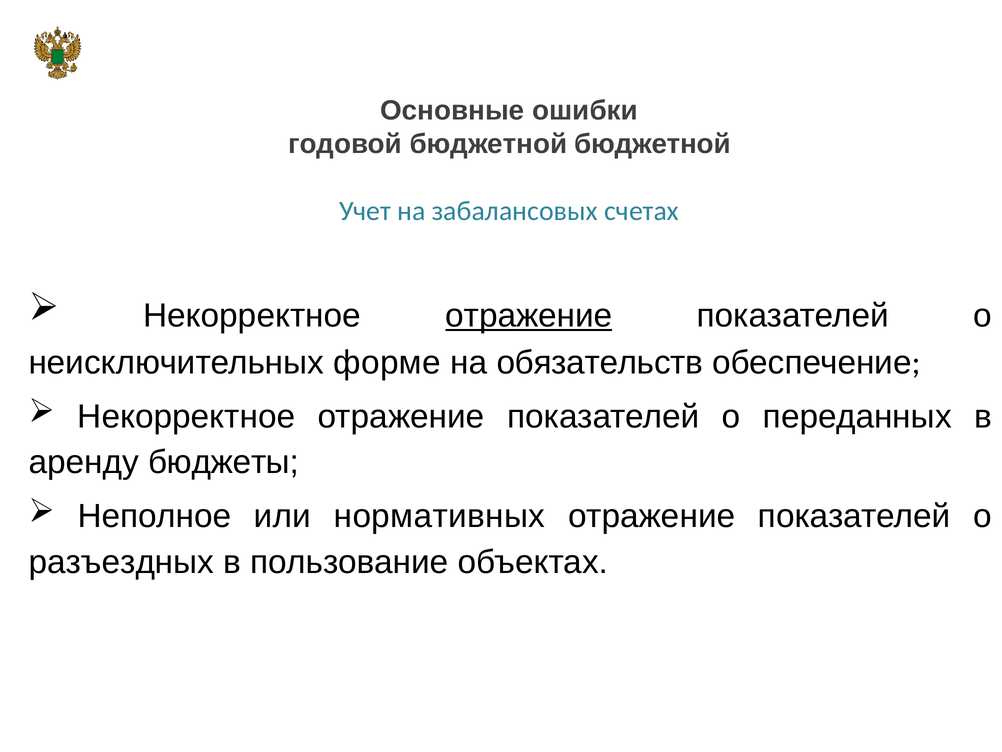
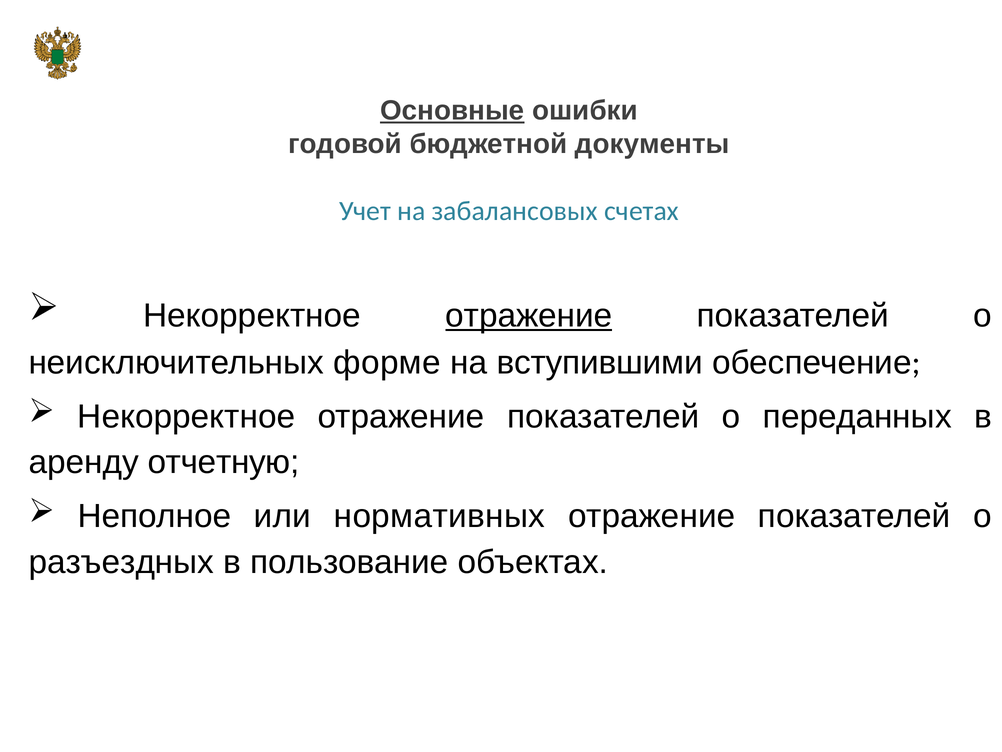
Основные underline: none -> present
бюджетной бюджетной: бюджетной -> документы
обязательств: обязательств -> вступившими
бюджеты: бюджеты -> отчетную
